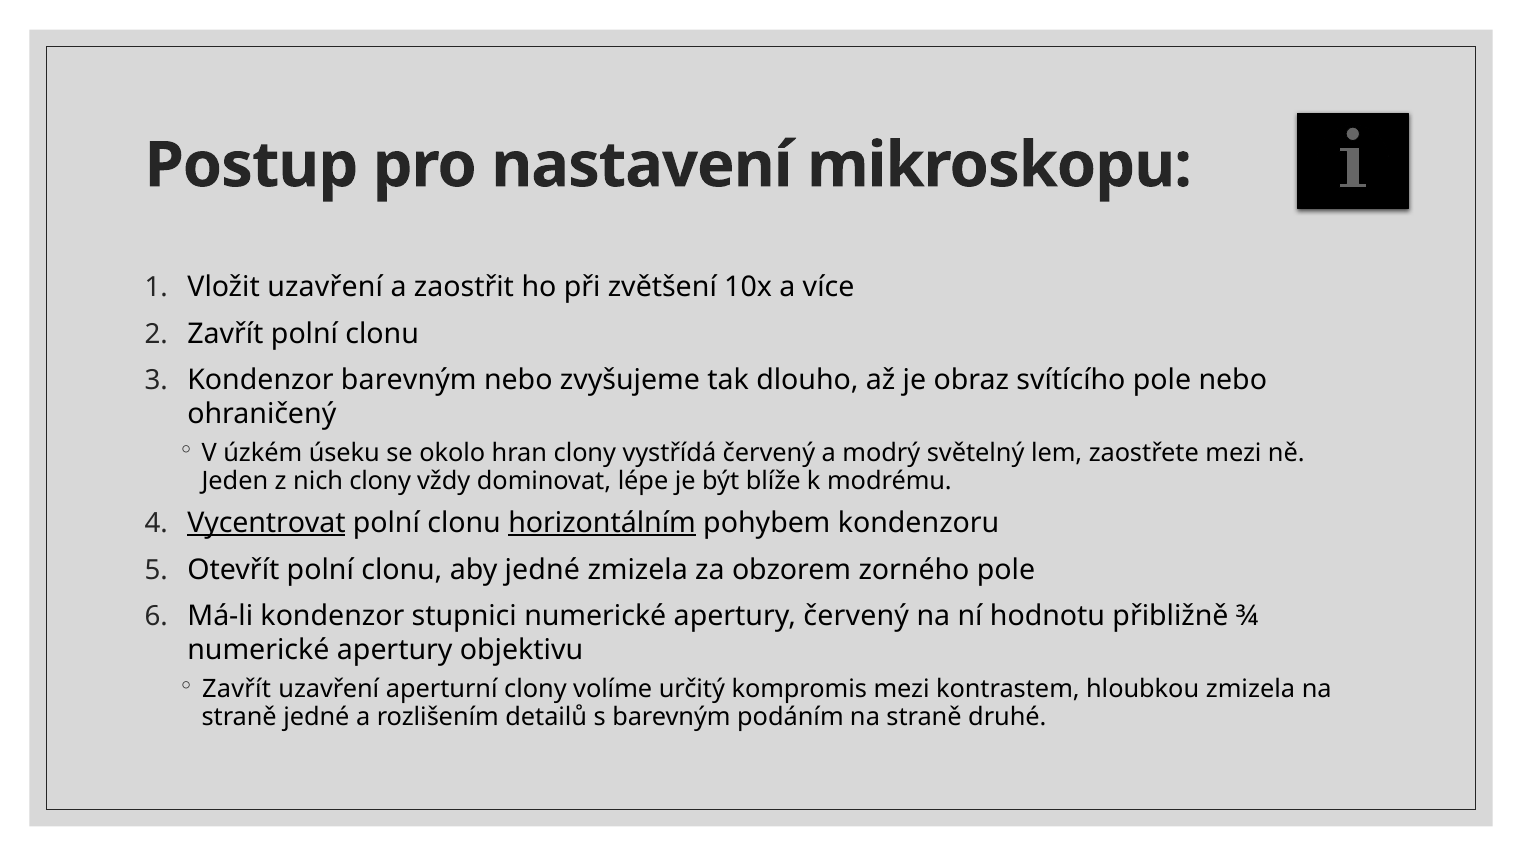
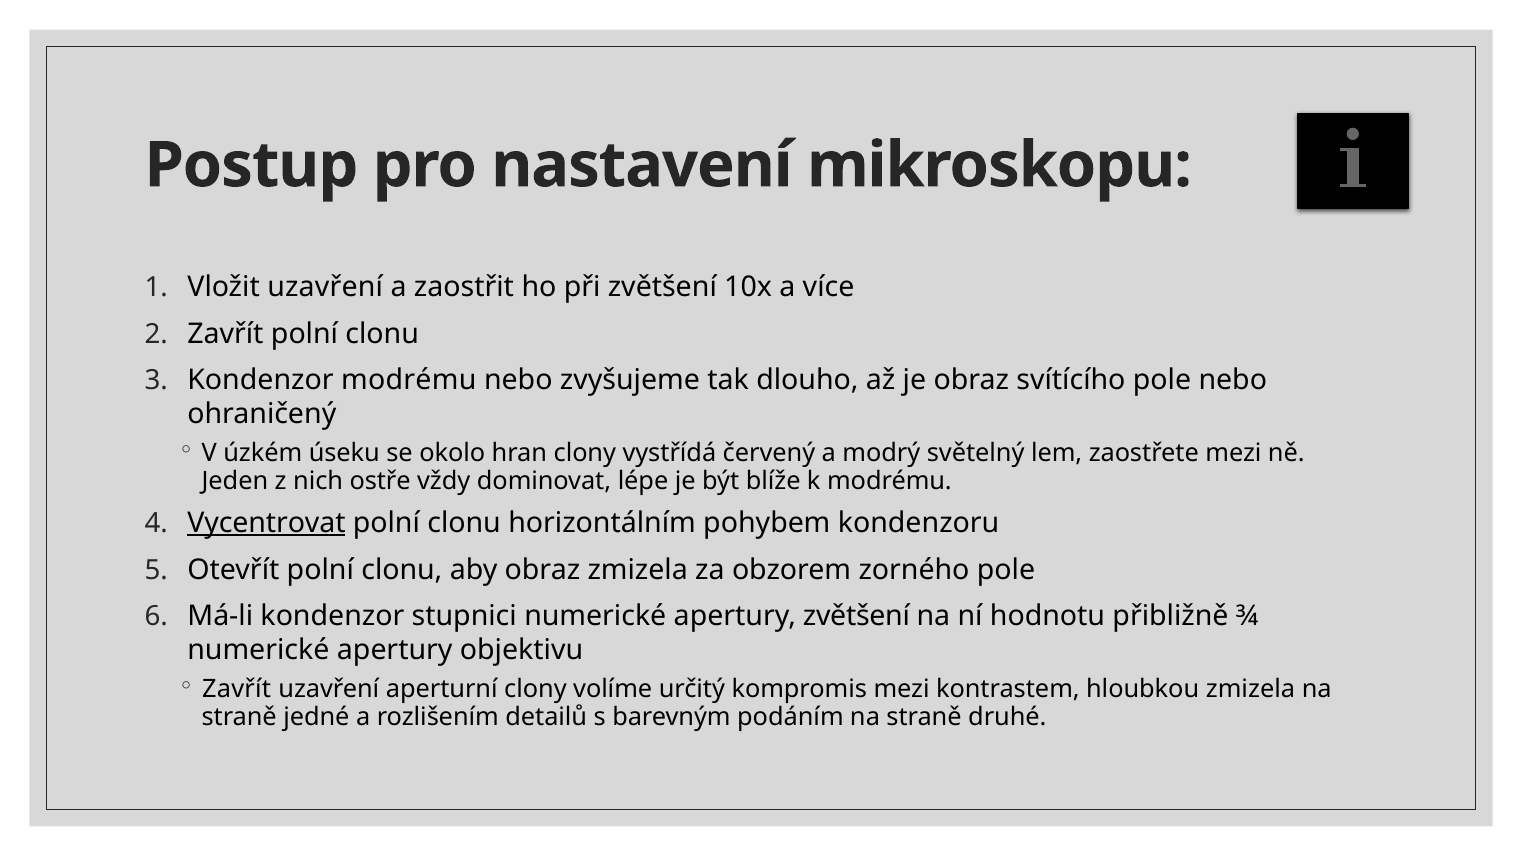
Kondenzor barevným: barevným -> modrému
nich clony: clony -> ostře
horizontálním underline: present -> none
aby jedné: jedné -> obraz
apertury červený: červený -> zvětšení
